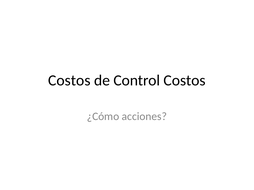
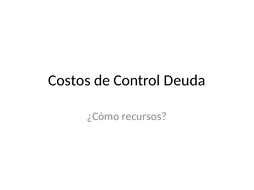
Control Costos: Costos -> Deuda
acciones: acciones -> recursos
